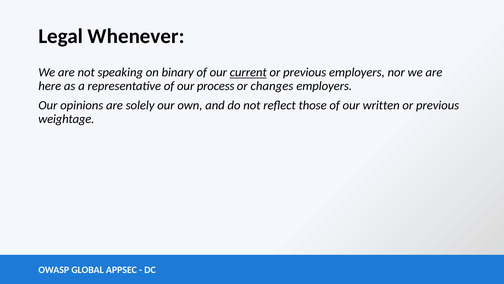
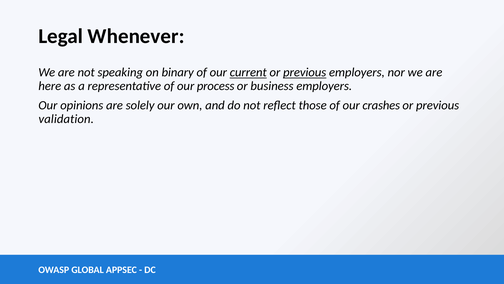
previous at (305, 72) underline: none -> present
changes: changes -> business
written: written -> crashes
weightage: weightage -> validation
